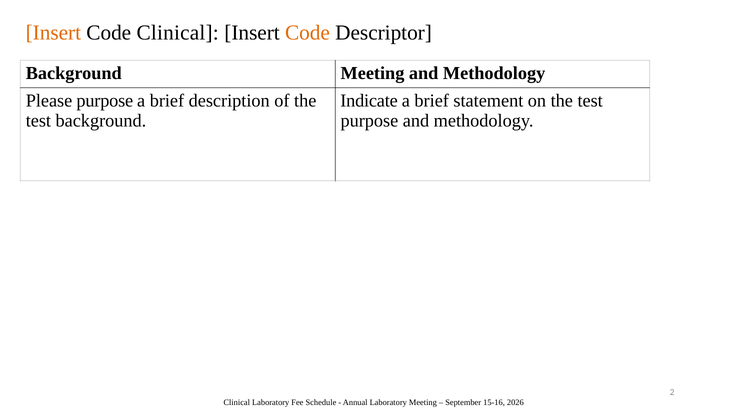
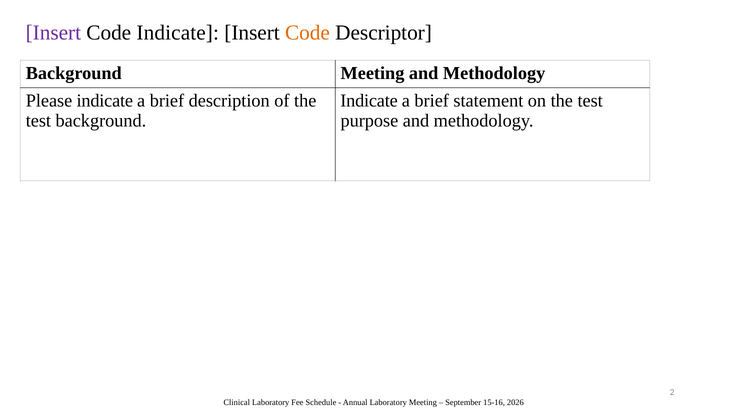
Insert at (53, 33) colour: orange -> purple
Code Clinical: Clinical -> Indicate
Please purpose: purpose -> indicate
